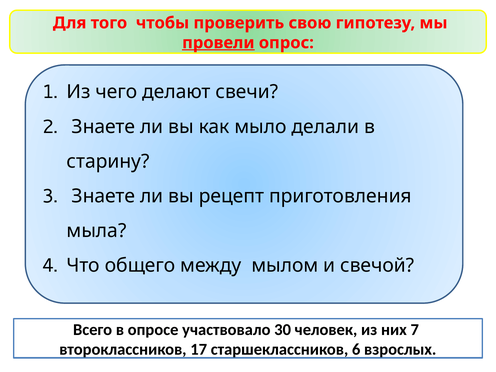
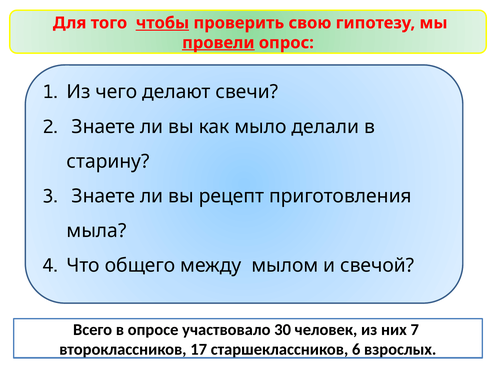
чтобы underline: none -> present
